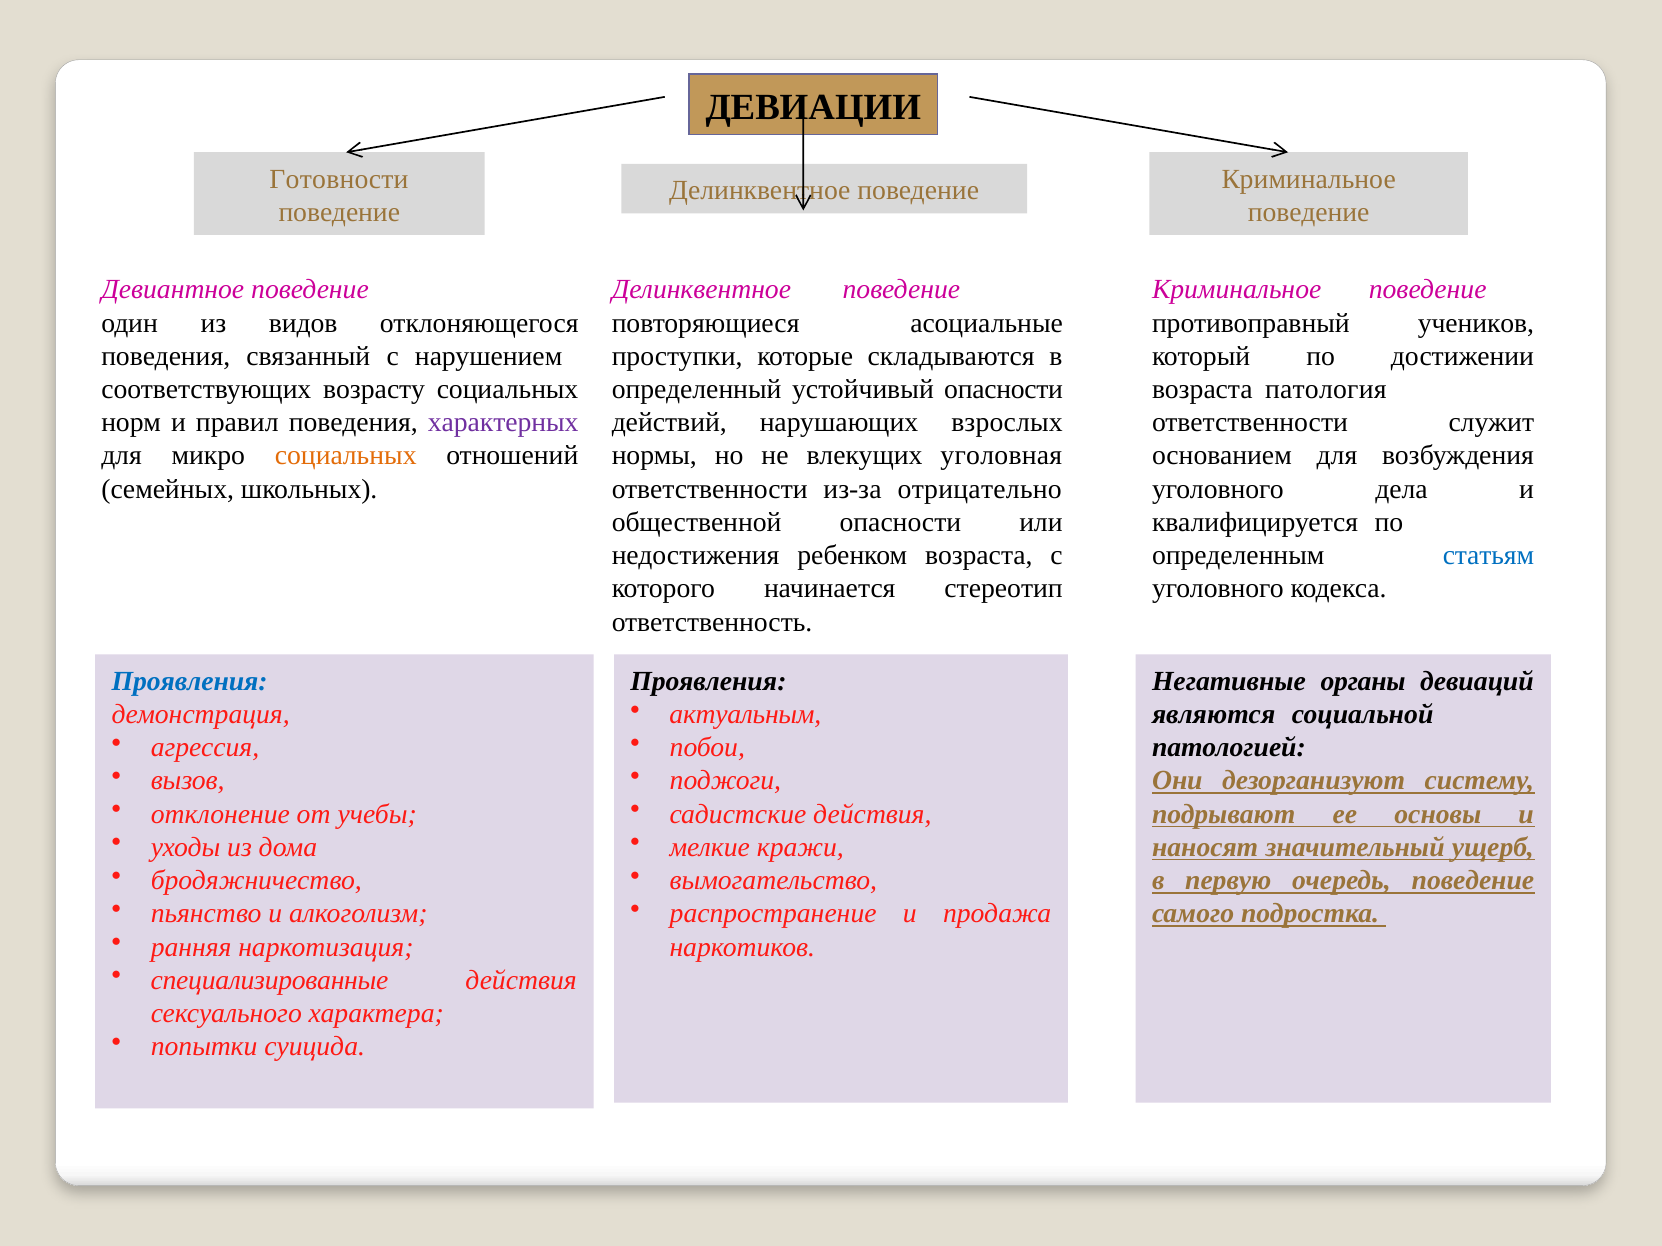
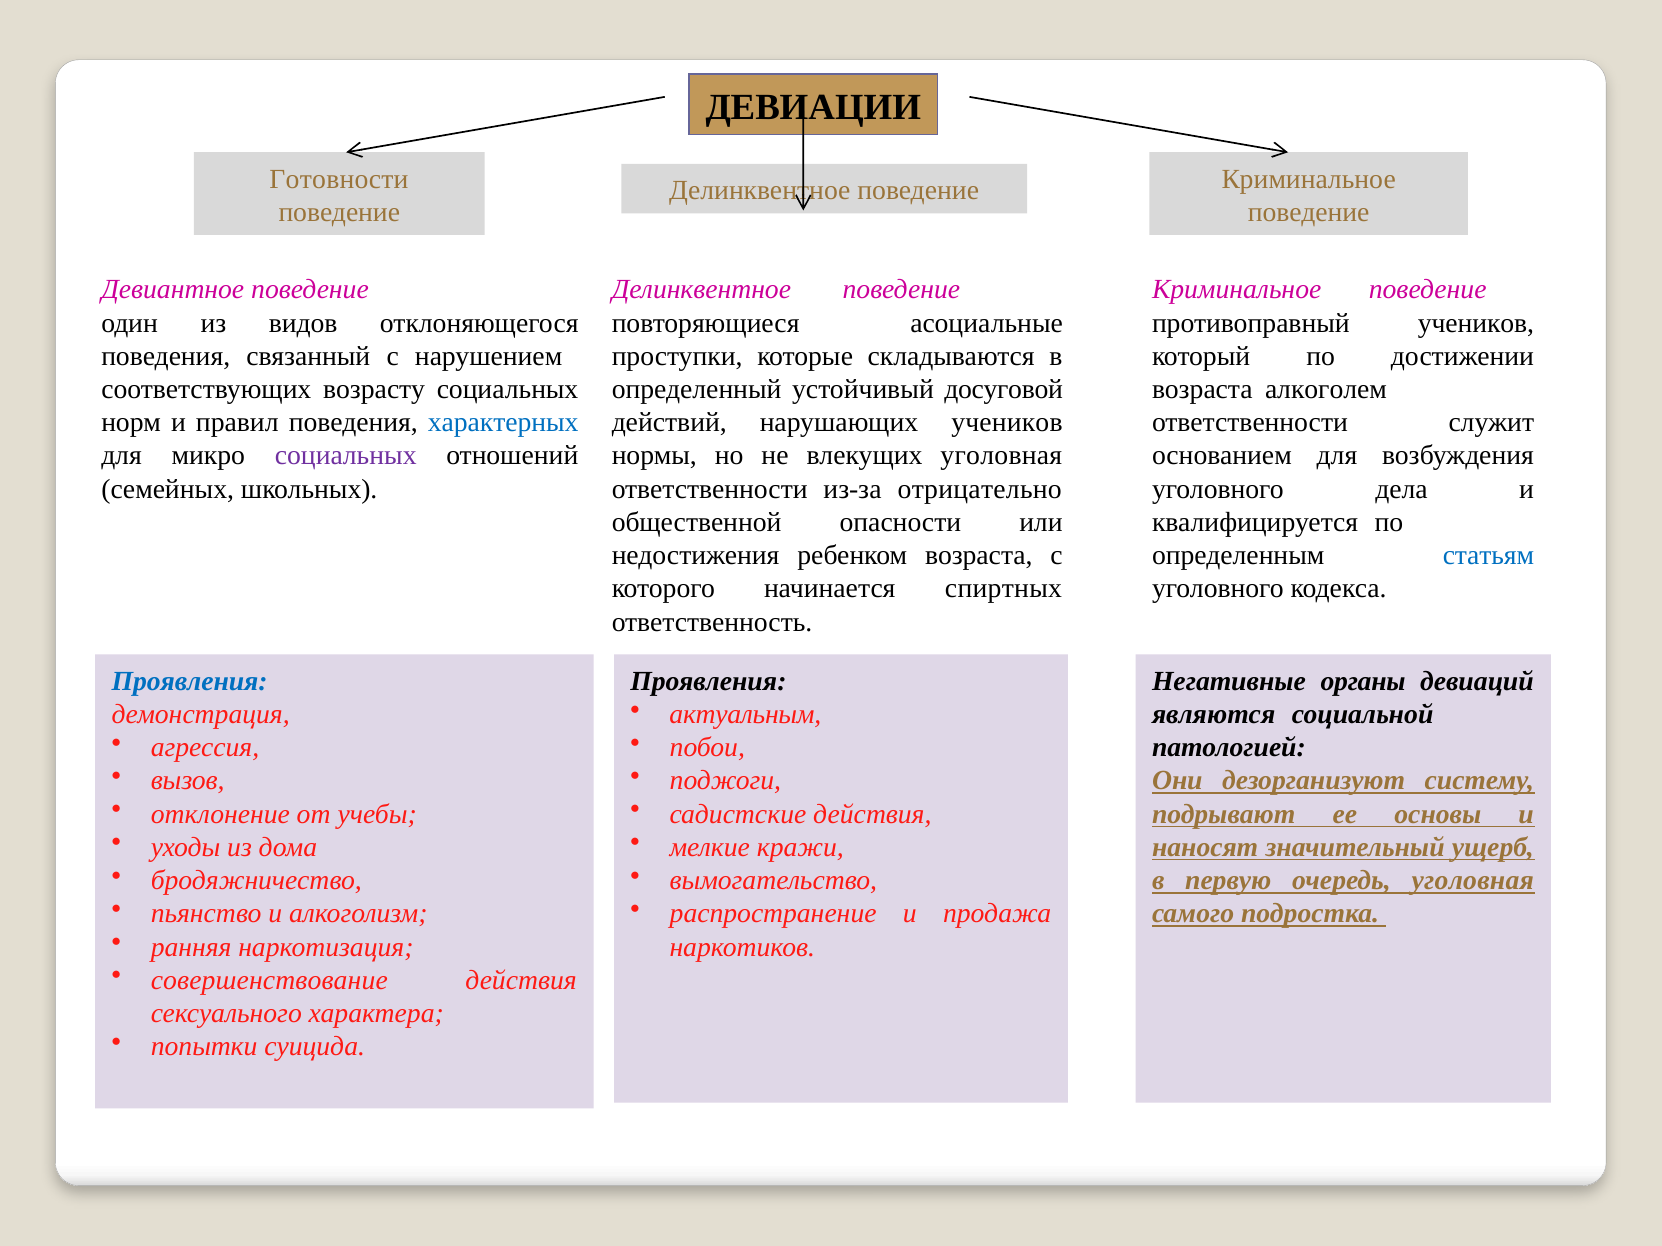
устойчивый опасности: опасности -> досуговой
патология: патология -> алкоголем
характерных colour: purple -> blue
нарушающих взрослых: взрослых -> учеников
социальных at (346, 456) colour: orange -> purple
стереотип: стереотип -> спиртных
очередь поведение: поведение -> уголовная
специализированные: специализированные -> совершенствование
